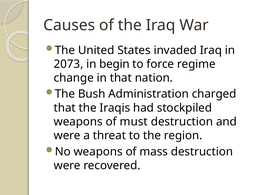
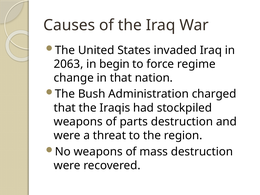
2073: 2073 -> 2063
must: must -> parts
